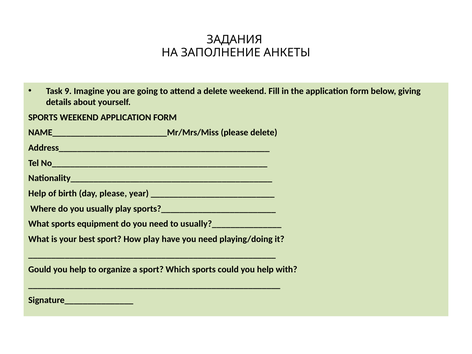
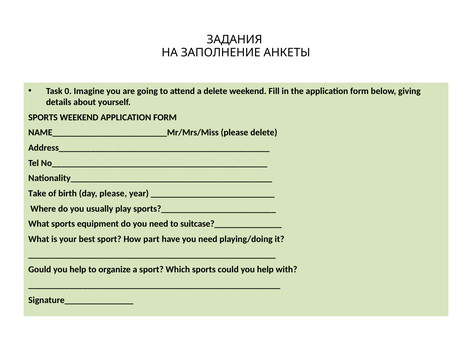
9: 9 -> 0
Help at (37, 193): Help -> Take
usually?_______________: usually?_______________ -> suitcase?_______________
How play: play -> part
